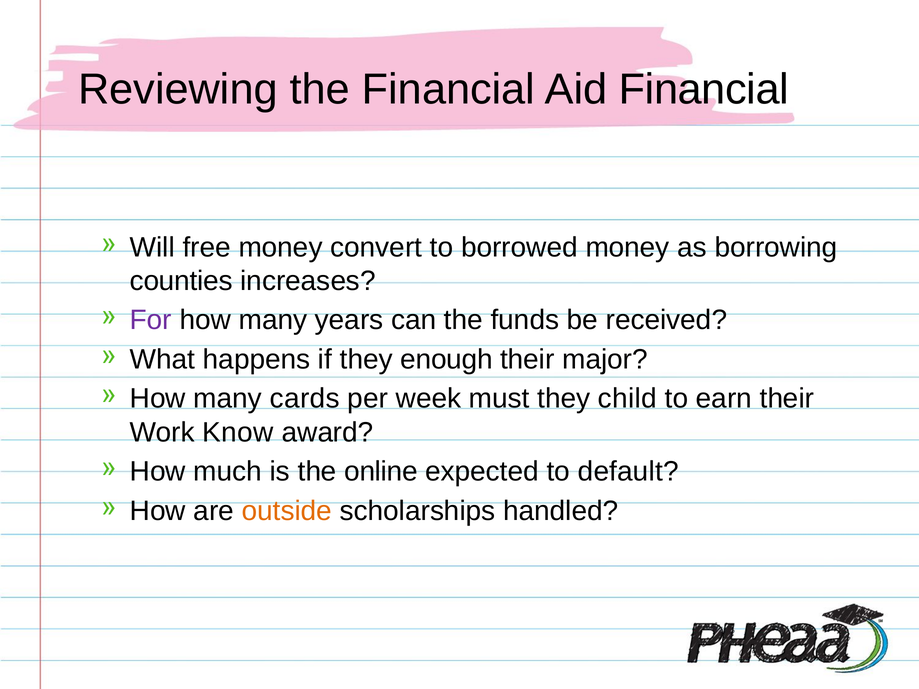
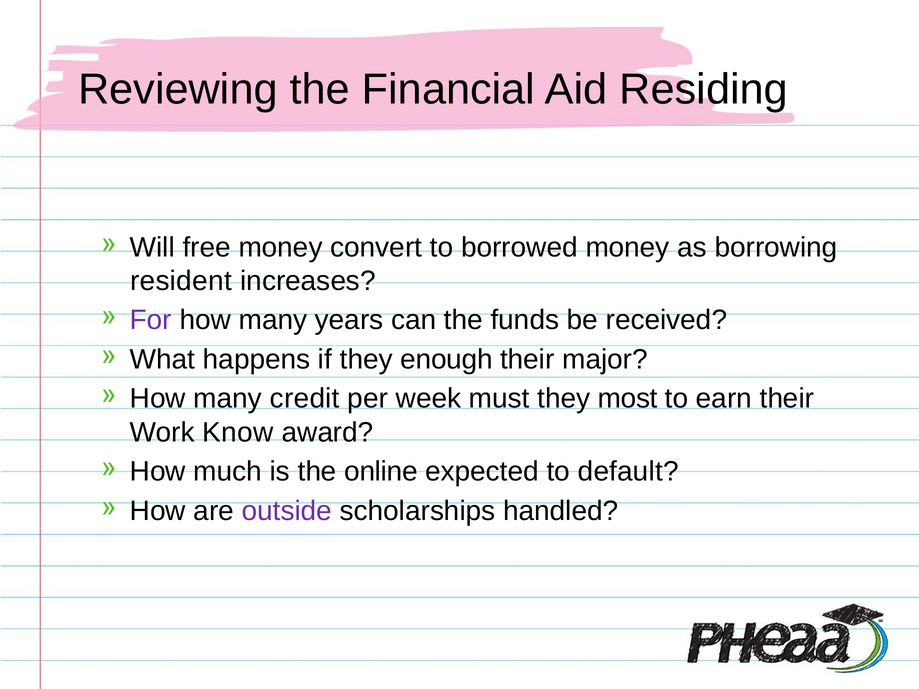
Aid Financial: Financial -> Residing
counties: counties -> resident
cards: cards -> credit
child: child -> most
outside colour: orange -> purple
